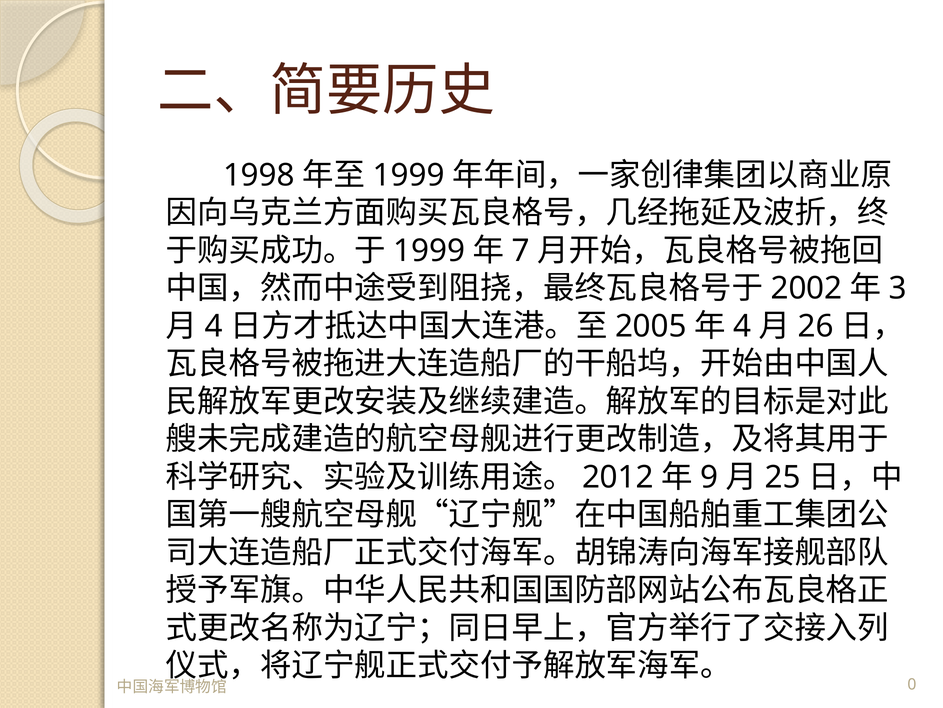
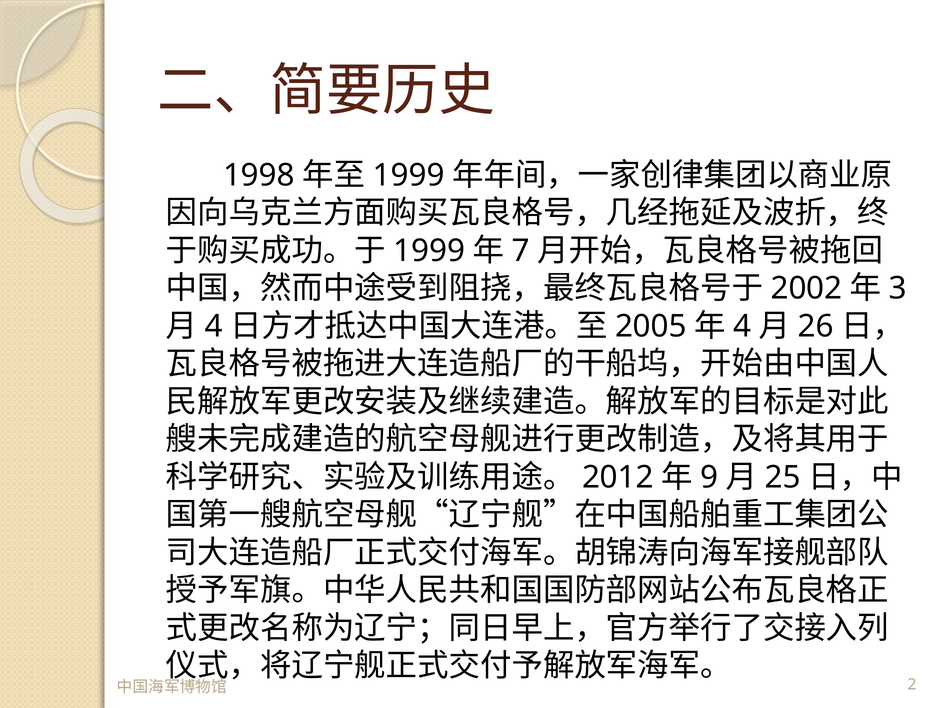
0: 0 -> 2
